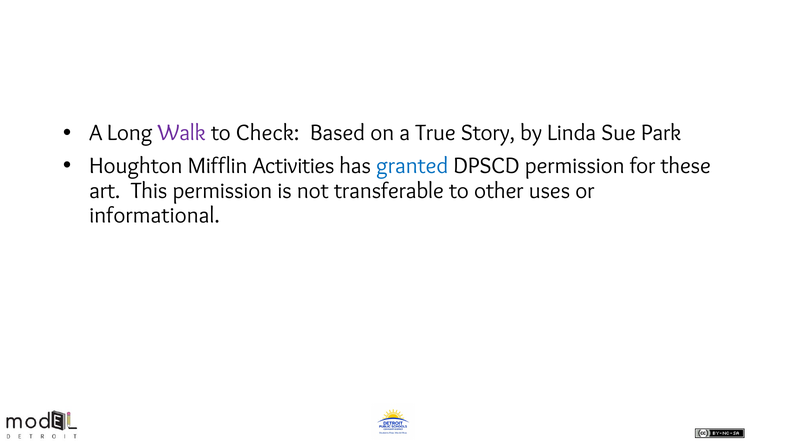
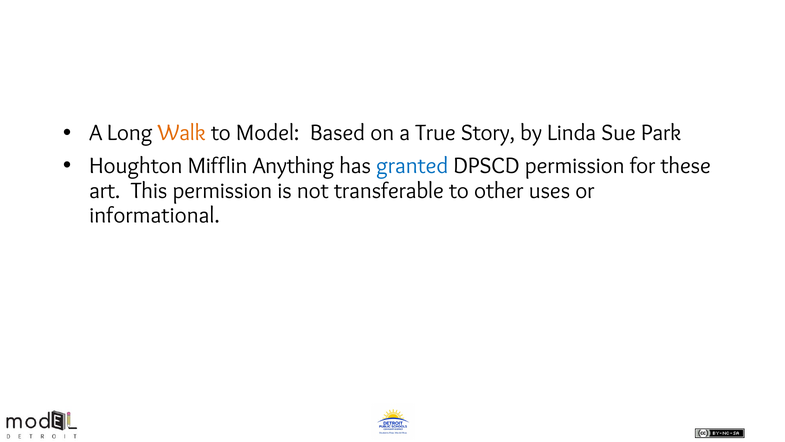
Walk colour: purple -> orange
Check: Check -> Model
Activities: Activities -> Anything
